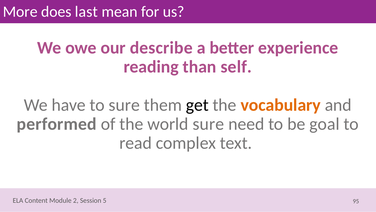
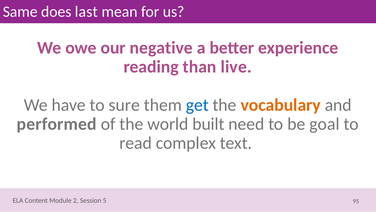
More: More -> Same
describe: describe -> negative
self: self -> live
get colour: black -> blue
world sure: sure -> built
